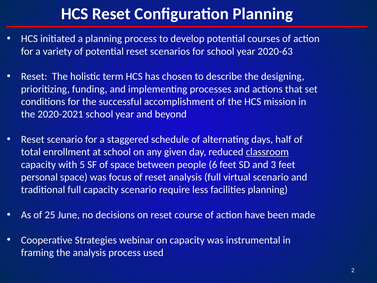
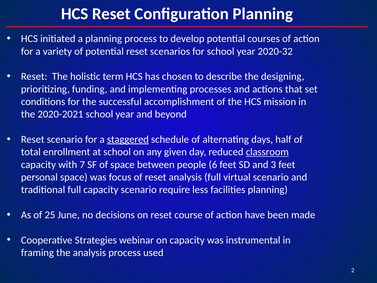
2020-63: 2020-63 -> 2020-32
staggered underline: none -> present
5: 5 -> 7
